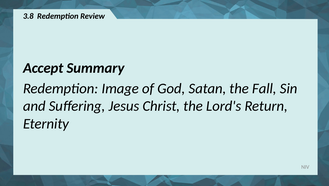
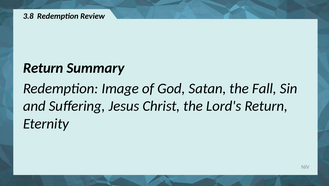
Accept at (43, 68): Accept -> Return
